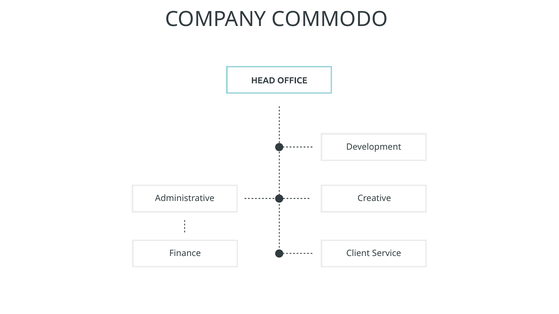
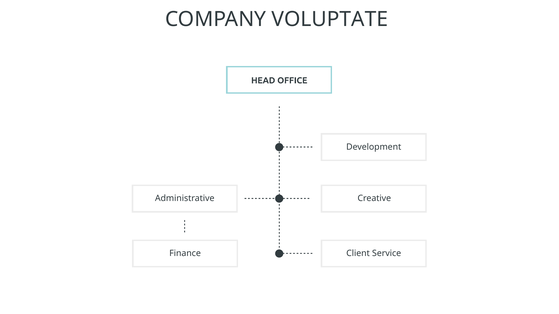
COMMODO: COMMODO -> VOLUPTATE
